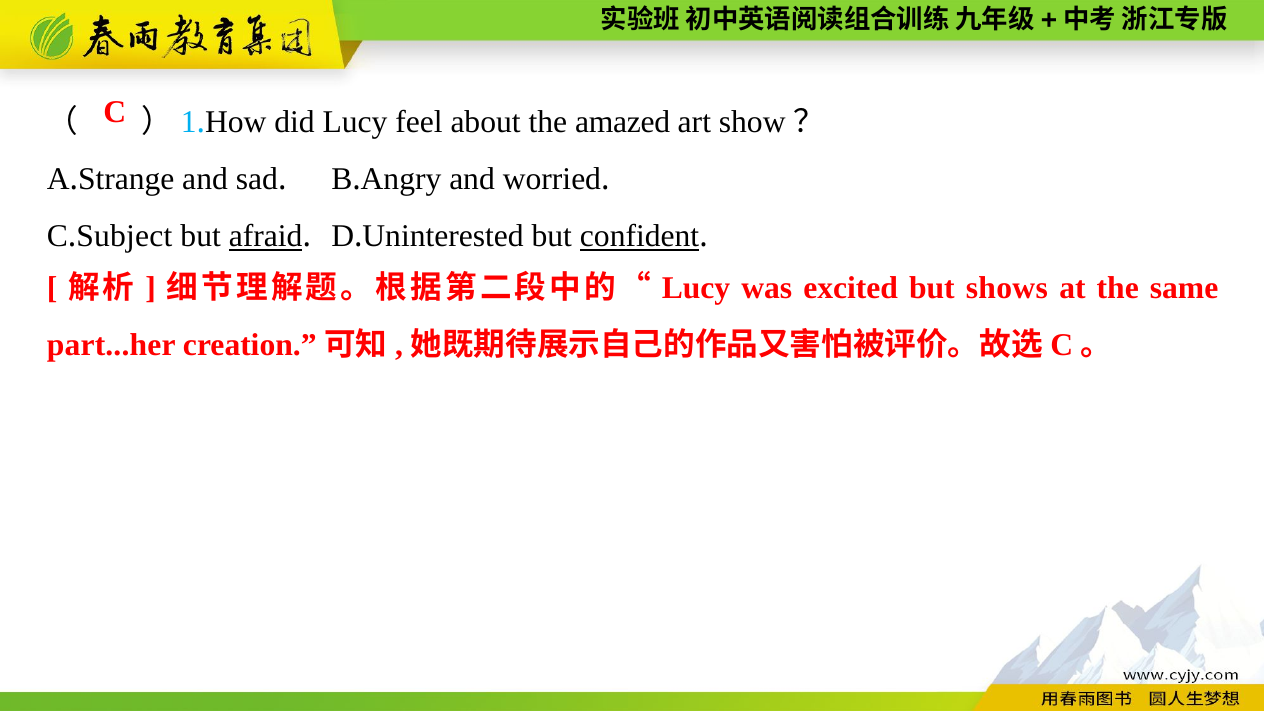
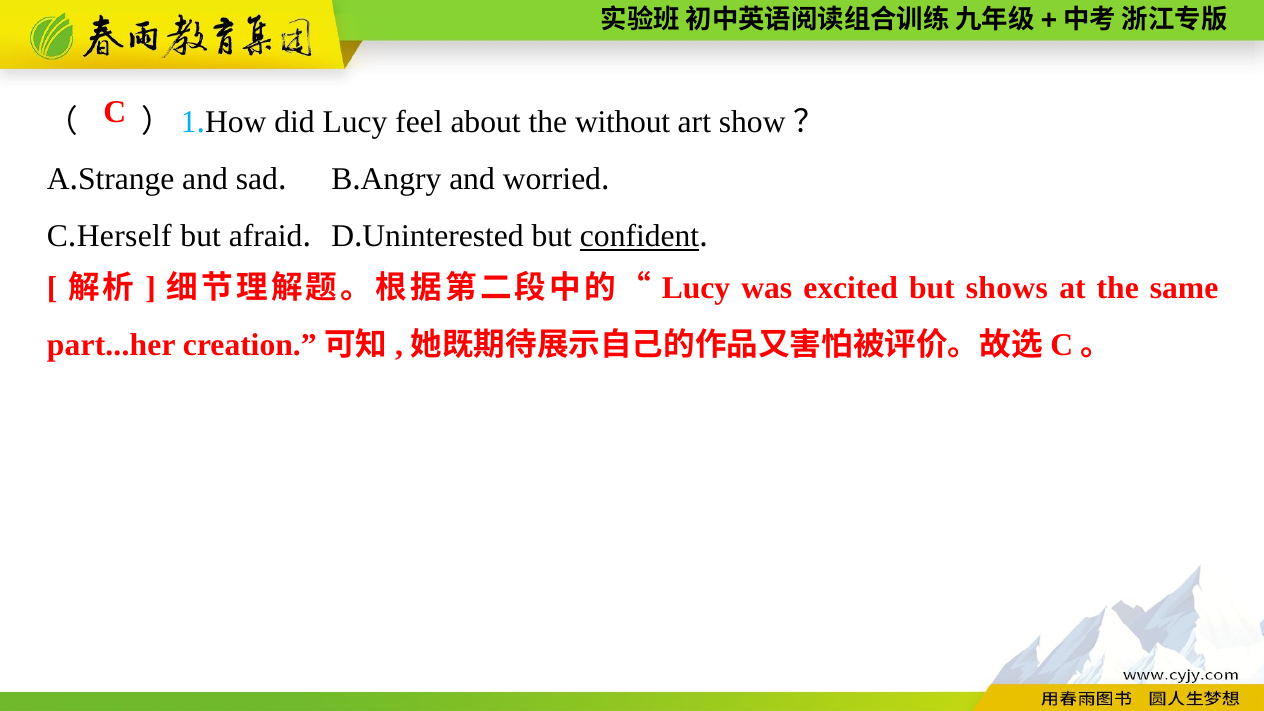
amazed: amazed -> without
Subject: Subject -> Herself
afraid underline: present -> none
